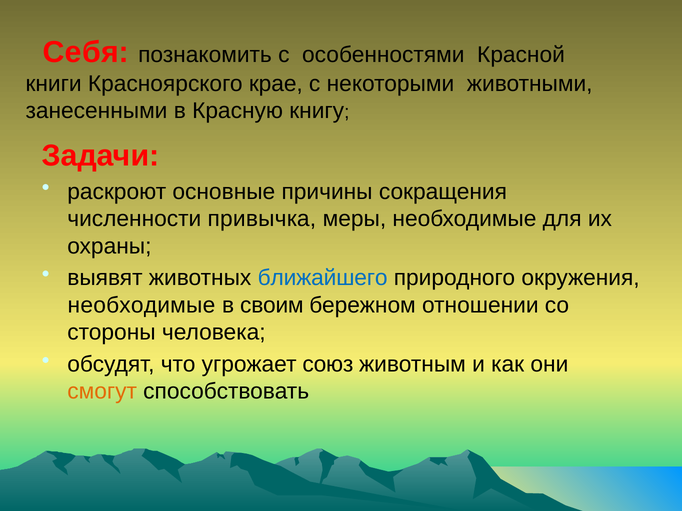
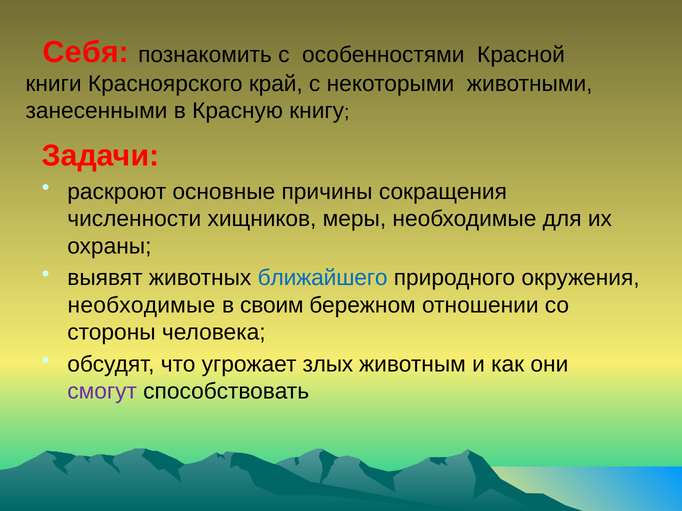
крае: крае -> край
привычка: привычка -> хищников
союз: союз -> злых
смогут colour: orange -> purple
